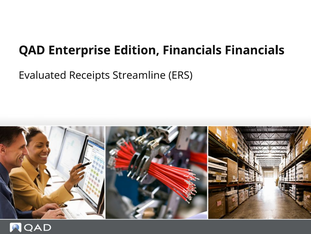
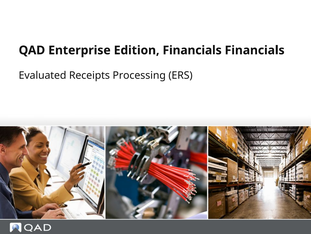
Streamline: Streamline -> Processing
